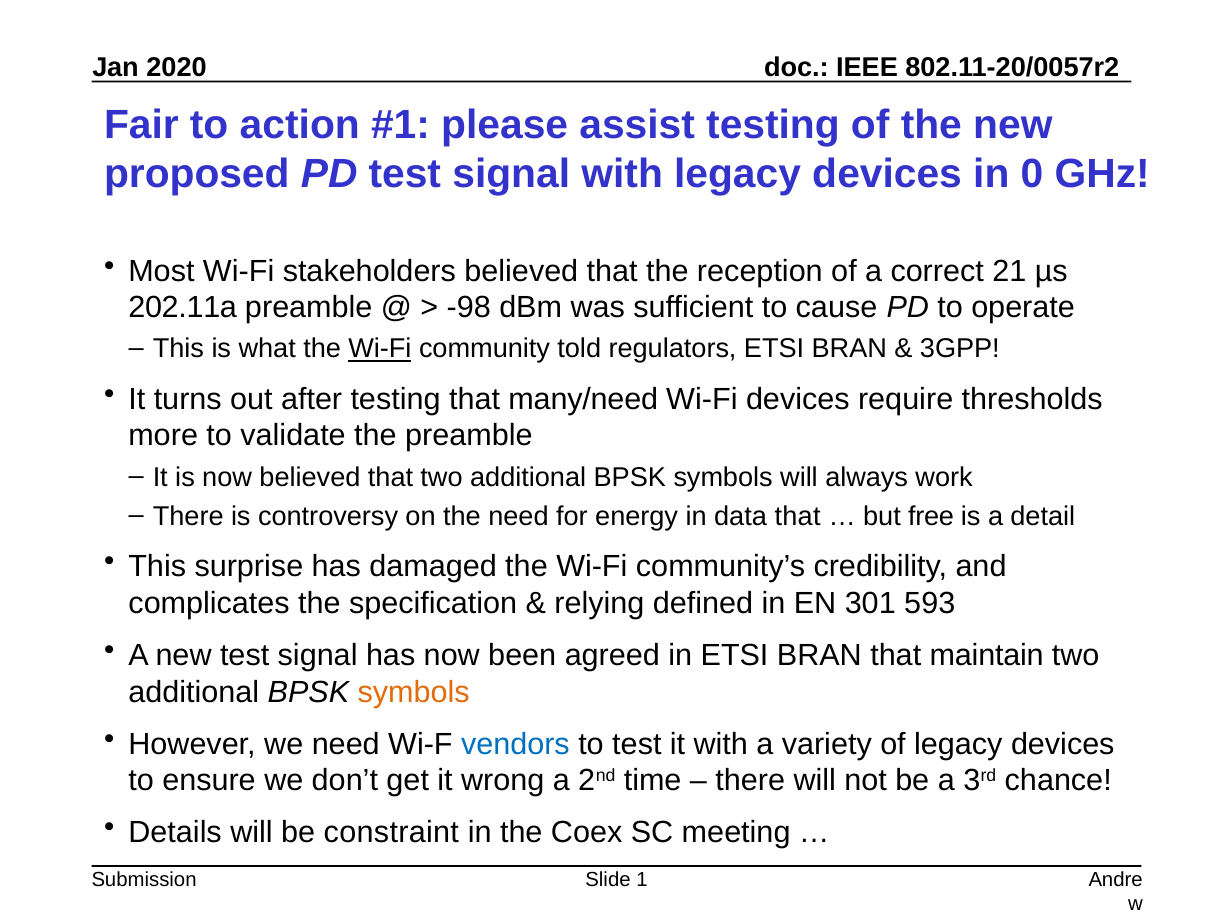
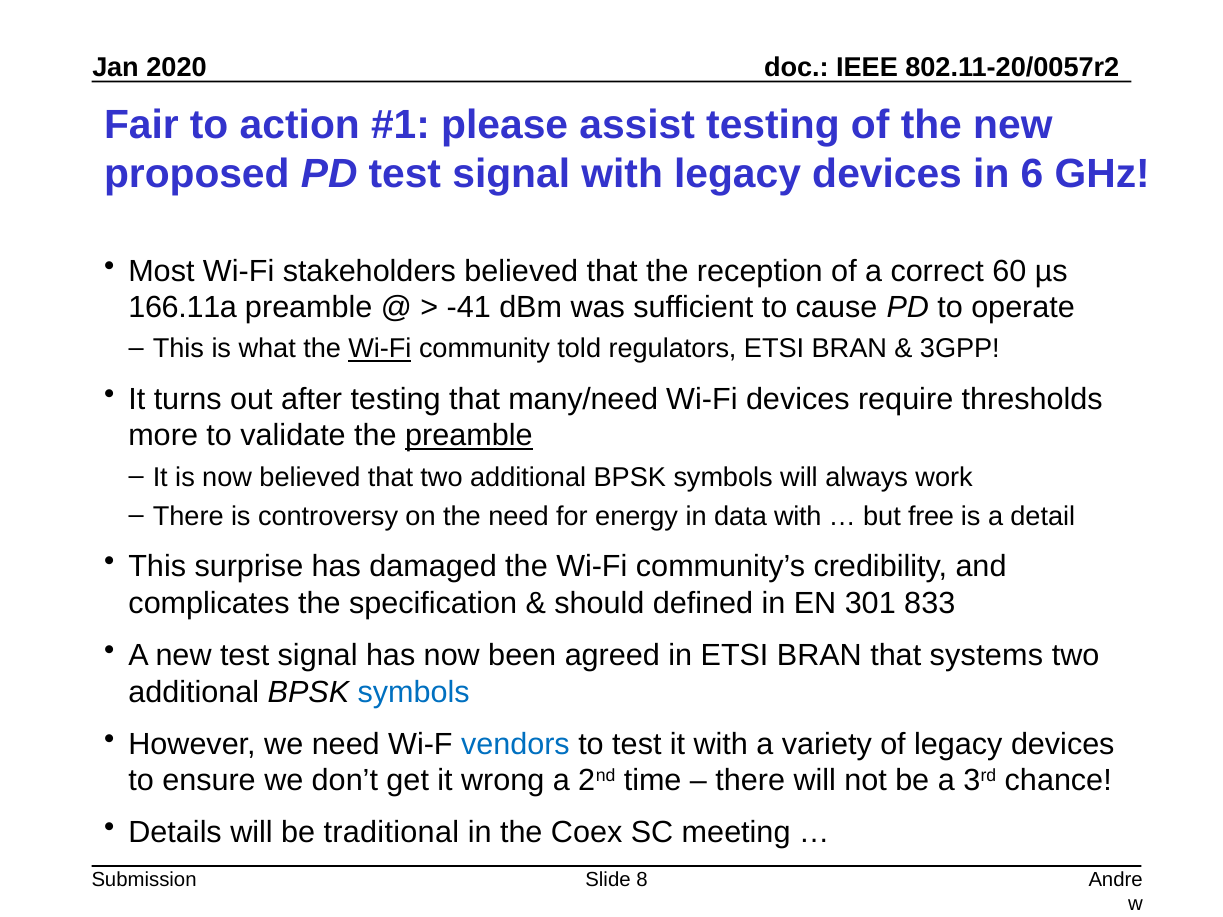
0: 0 -> 6
21: 21 -> 60
202.11a: 202.11a -> 166.11a
-98: -98 -> -41
preamble at (469, 436) underline: none -> present
data that: that -> with
relying: relying -> should
593: 593 -> 833
maintain: maintain -> systems
symbols at (414, 692) colour: orange -> blue
constraint: constraint -> traditional
1: 1 -> 8
